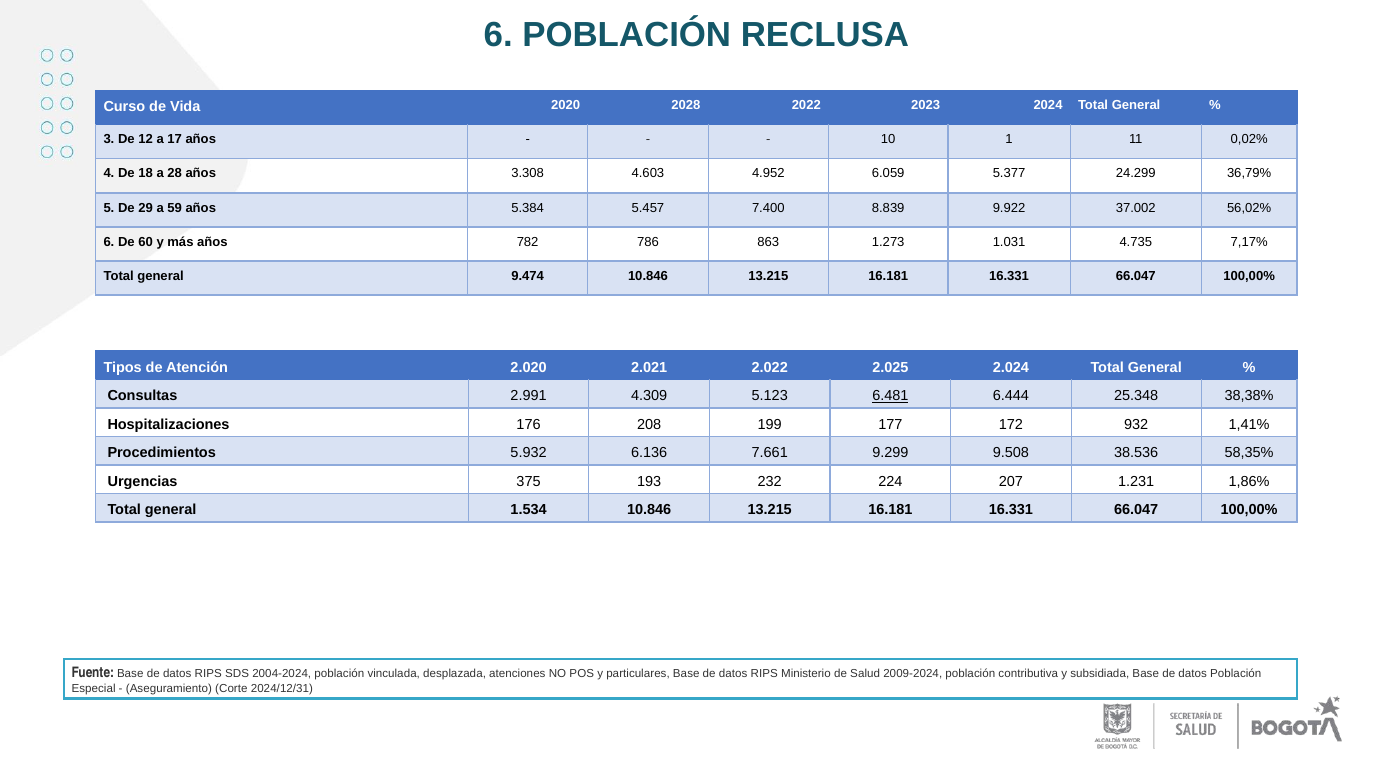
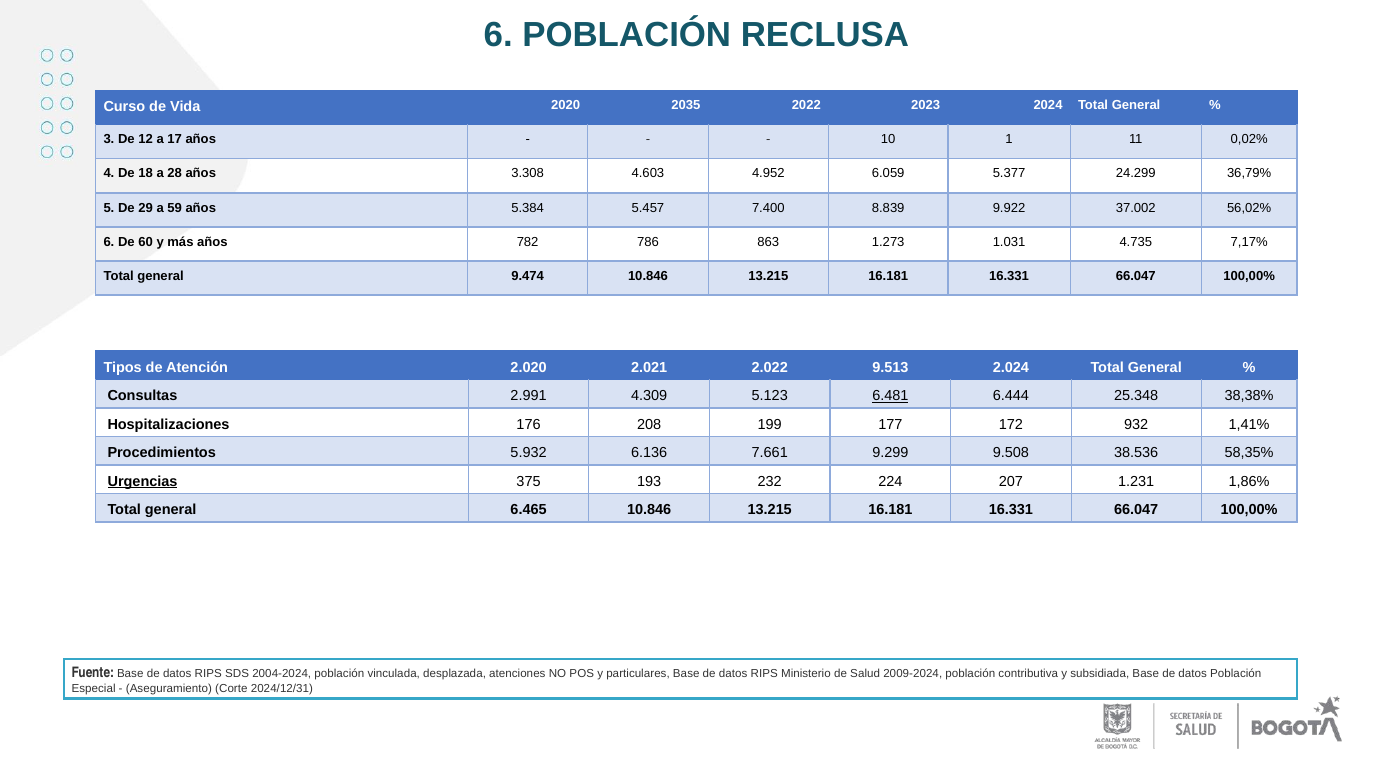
2028: 2028 -> 2035
2.025: 2.025 -> 9.513
Urgencias underline: none -> present
1.534: 1.534 -> 6.465
